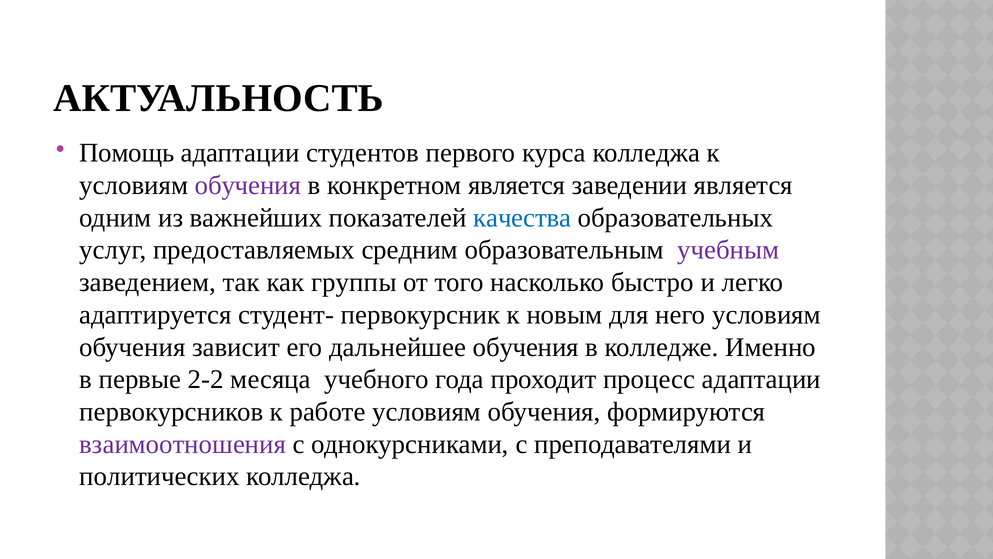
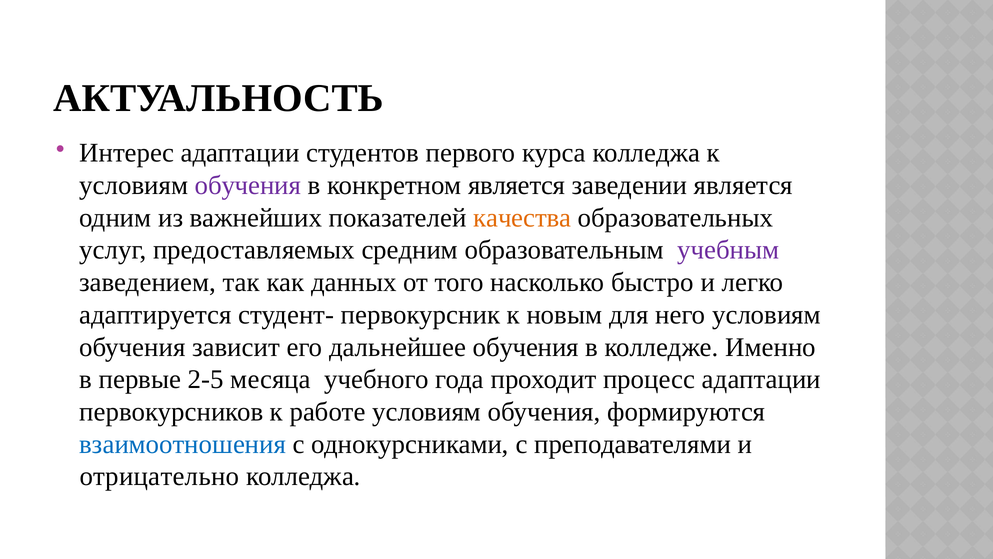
Помощь: Помощь -> Интерес
качества colour: blue -> orange
группы: группы -> данных
2-2: 2-2 -> 2-5
взаимоотношения colour: purple -> blue
политических: политических -> отрицательно
